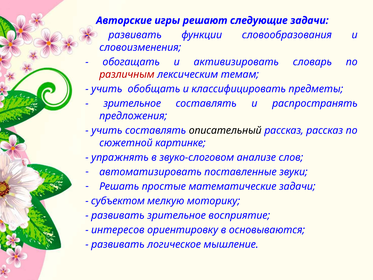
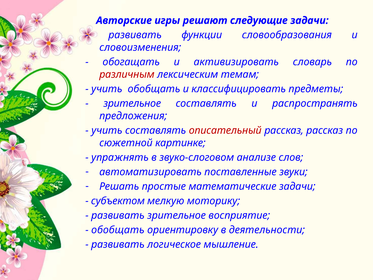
описательный colour: black -> red
интересов at (118, 230): интересов -> обобщать
основываются: основываются -> деятельности
